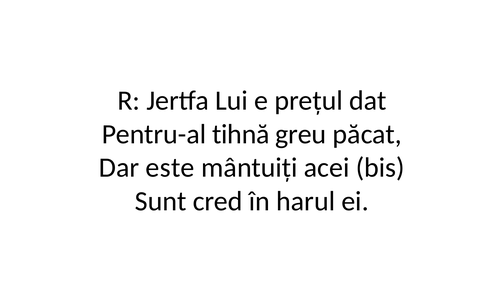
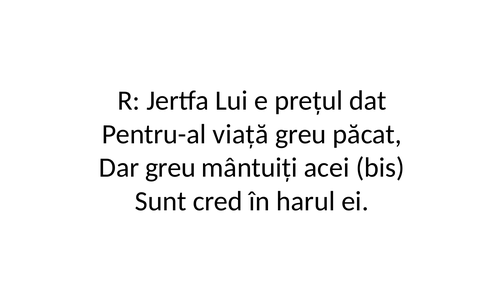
tihnă: tihnă -> viață
Dar este: este -> greu
